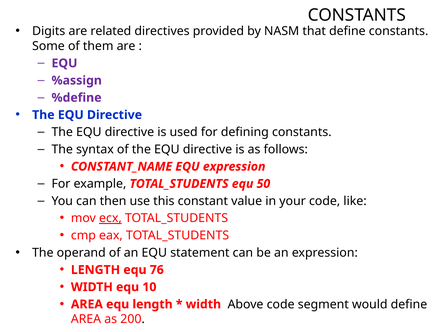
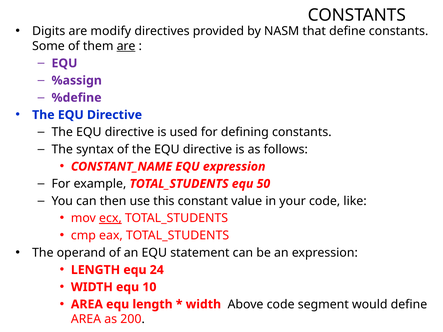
related: related -> modify
are at (126, 46) underline: none -> present
76: 76 -> 24
